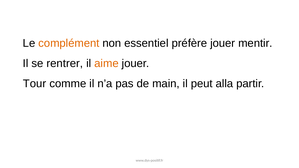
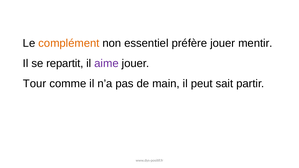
rentrer: rentrer -> repartit
aime colour: orange -> purple
alla: alla -> sait
